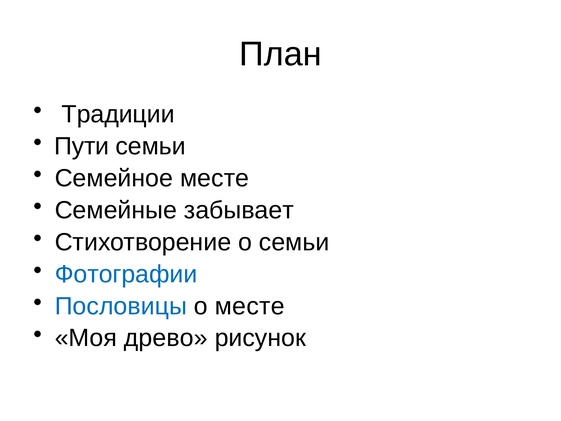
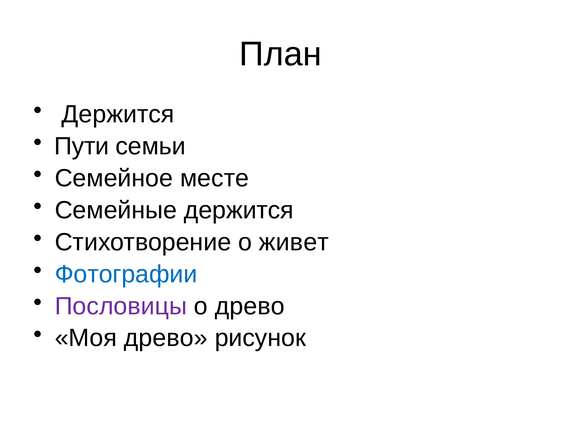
Традиции at (118, 114): Традиции -> Держится
Семейные забывает: забывает -> держится
о семьи: семьи -> живет
Пословицы colour: blue -> purple
о месте: месте -> древо
